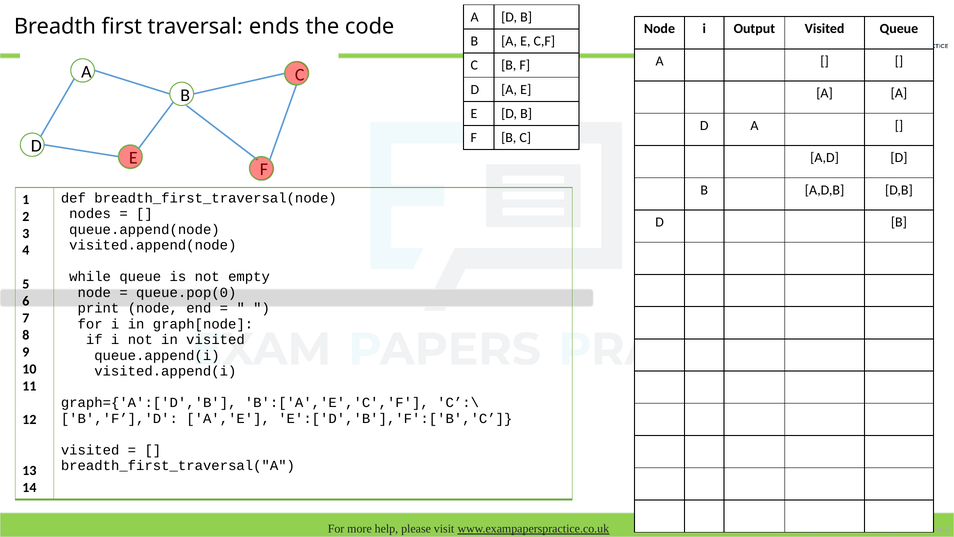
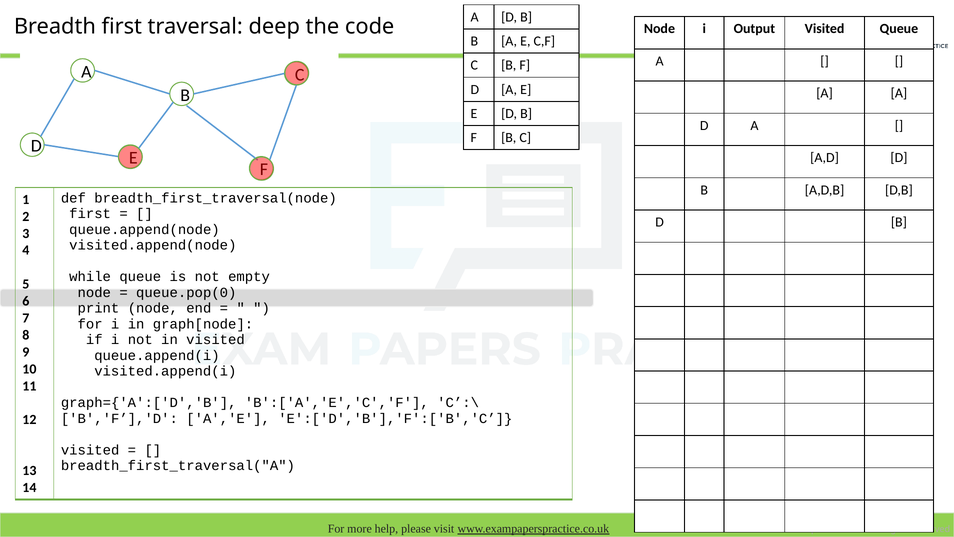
ends: ends -> deep
nodes at (90, 214): nodes -> first
